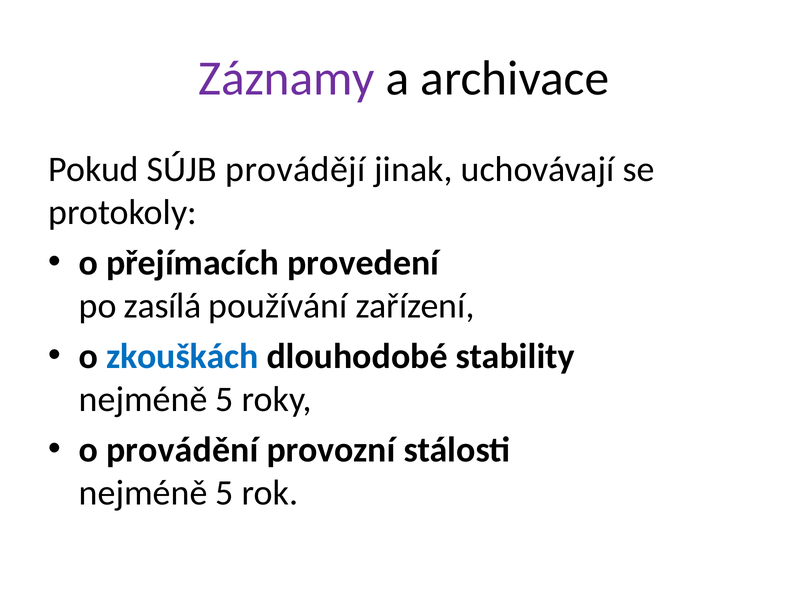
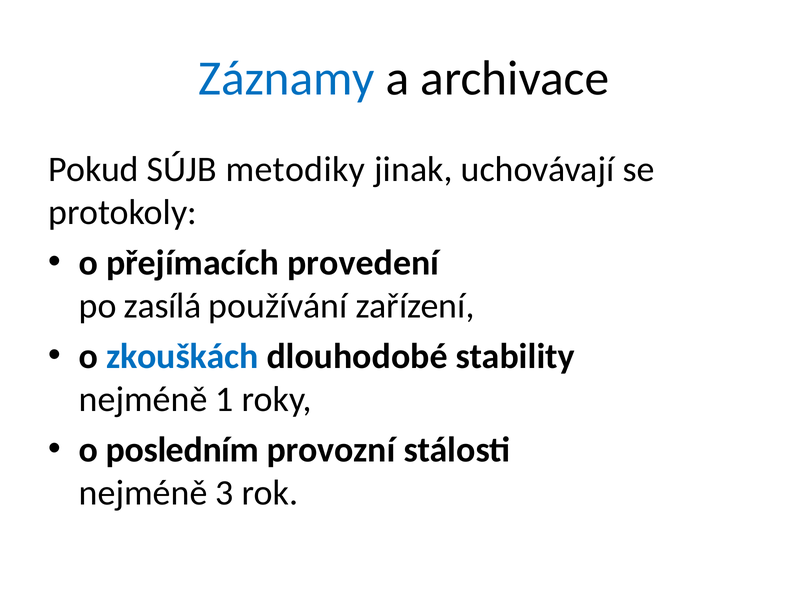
Záznamy colour: purple -> blue
provádějí: provádějí -> metodiky
5 at (225, 399): 5 -> 1
provádění: provádění -> posledním
5 at (225, 493): 5 -> 3
